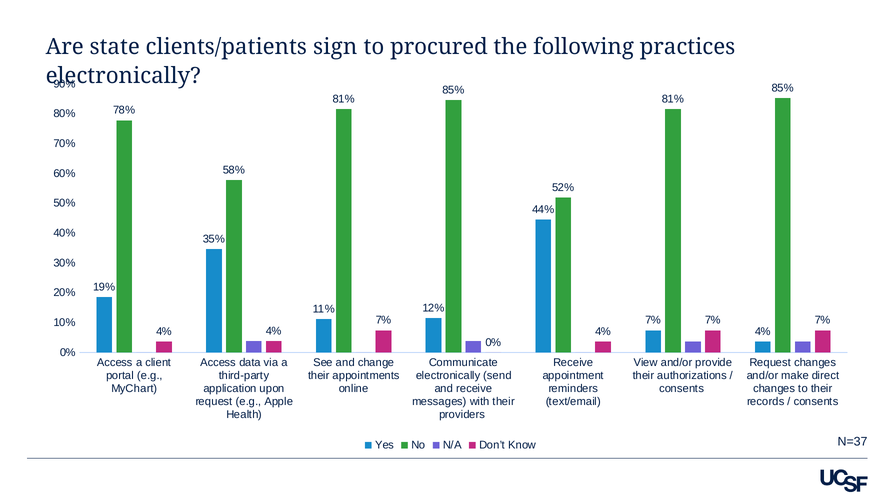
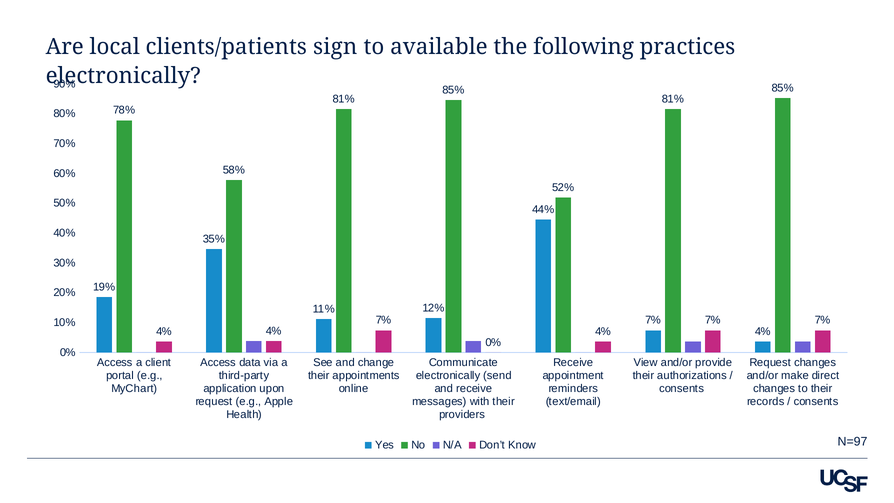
state: state -> local
procured: procured -> available
N=37: N=37 -> N=97
